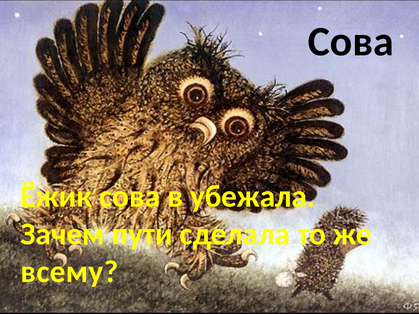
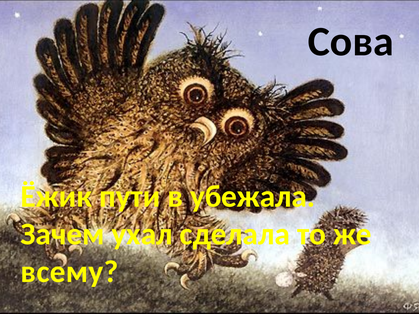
Ёжик сова: сова -> пути
пути: пути -> ухал
